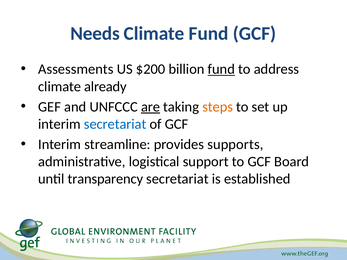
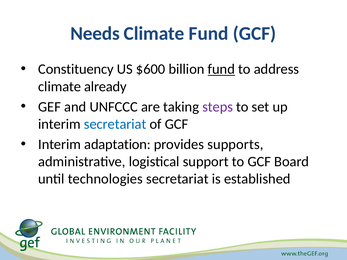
Assessments: Assessments -> Constituency
$200: $200 -> $600
are underline: present -> none
steps colour: orange -> purple
streamline: streamline -> adaptation
transparency: transparency -> technologies
